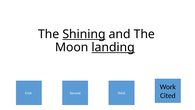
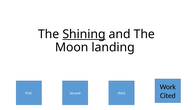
landing underline: present -> none
